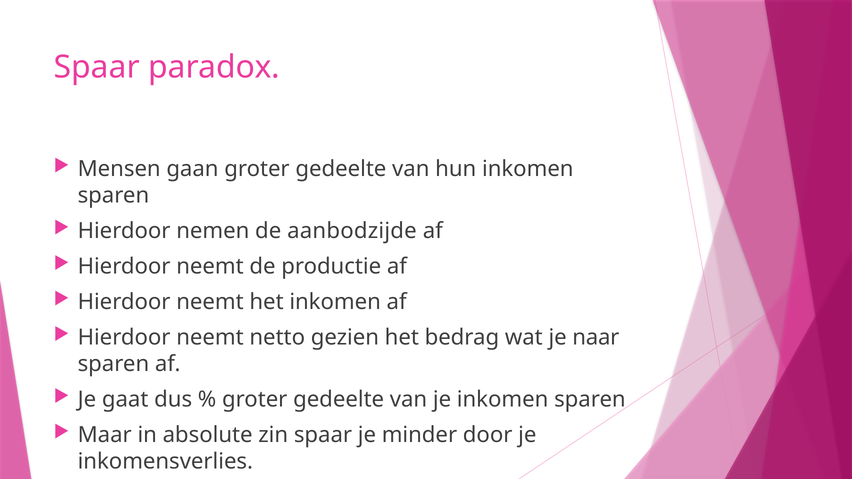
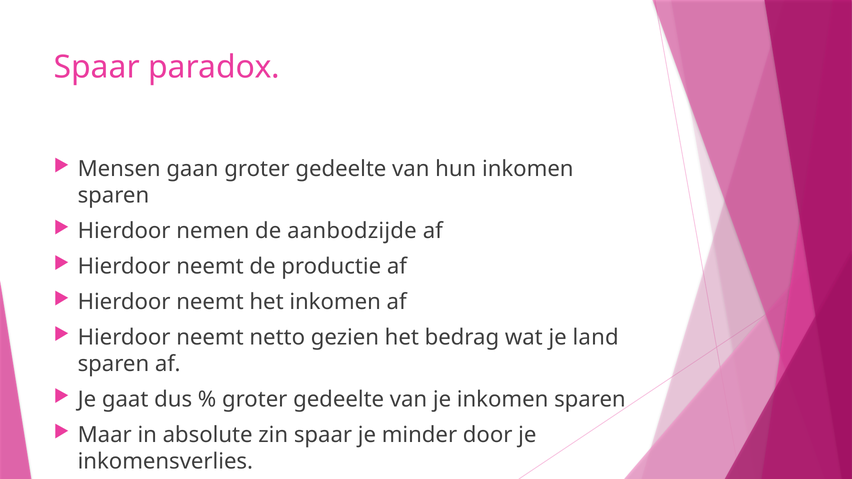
naar: naar -> land
